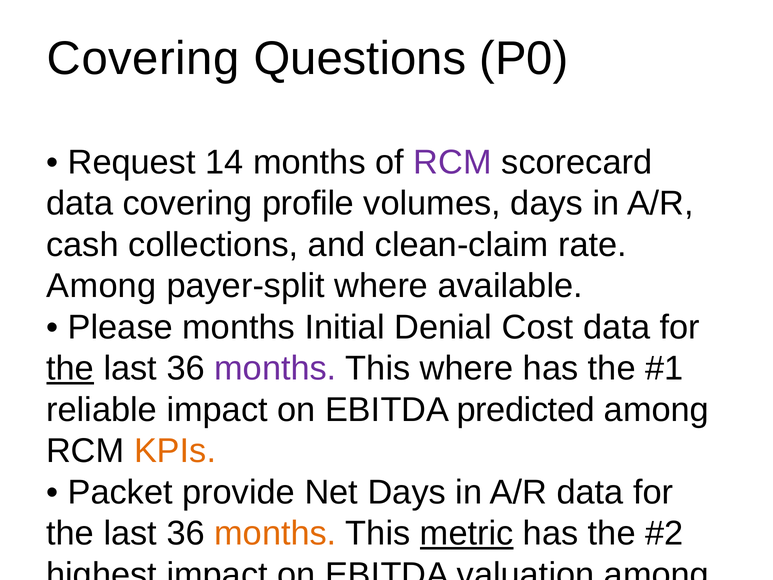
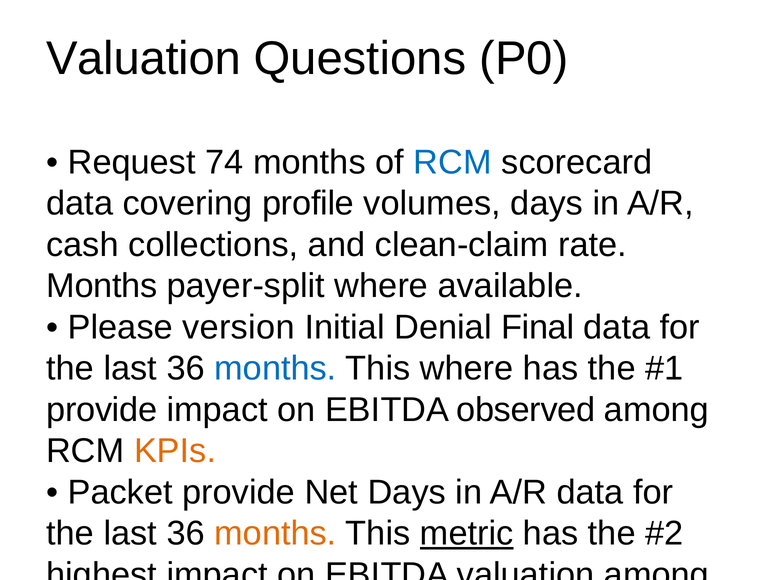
Covering at (143, 59): Covering -> Valuation
14: 14 -> 74
RCM at (453, 162) colour: purple -> blue
Among at (101, 286): Among -> Months
Please months: months -> version
Denial Cost: Cost -> Final
the at (70, 368) underline: present -> none
months at (275, 368) colour: purple -> blue
reliable at (102, 410): reliable -> provide
predicted: predicted -> observed
